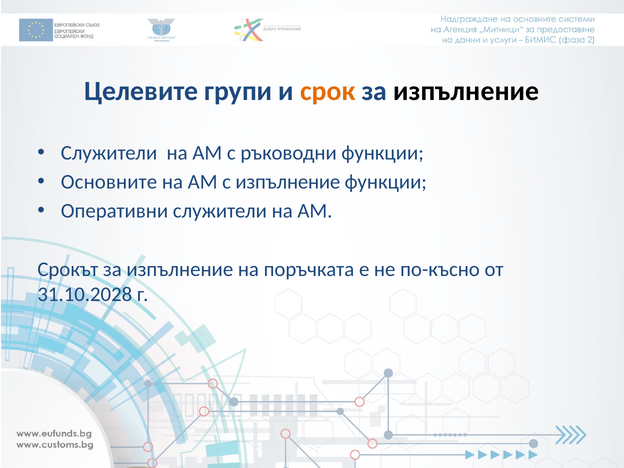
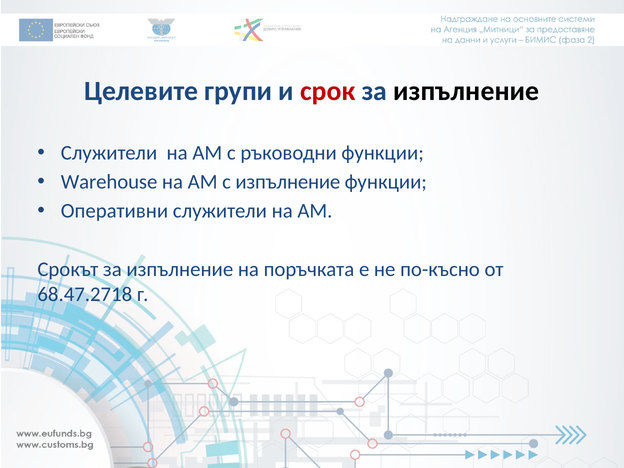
срок colour: orange -> red
Основните: Основните -> Warehouse
31.10.2028: 31.10.2028 -> 68.47.2718
